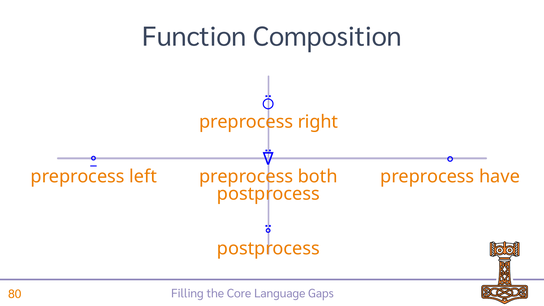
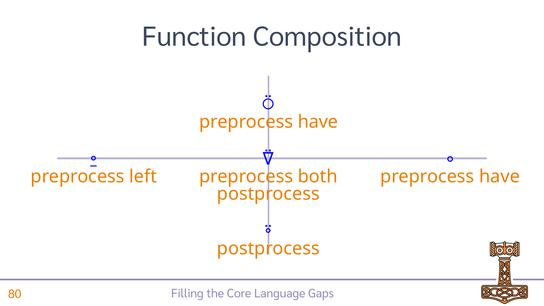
right at (318, 122): right -> have
